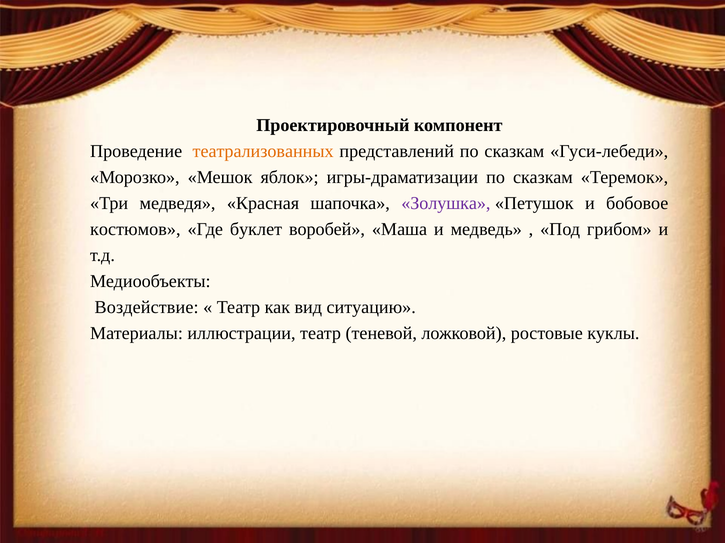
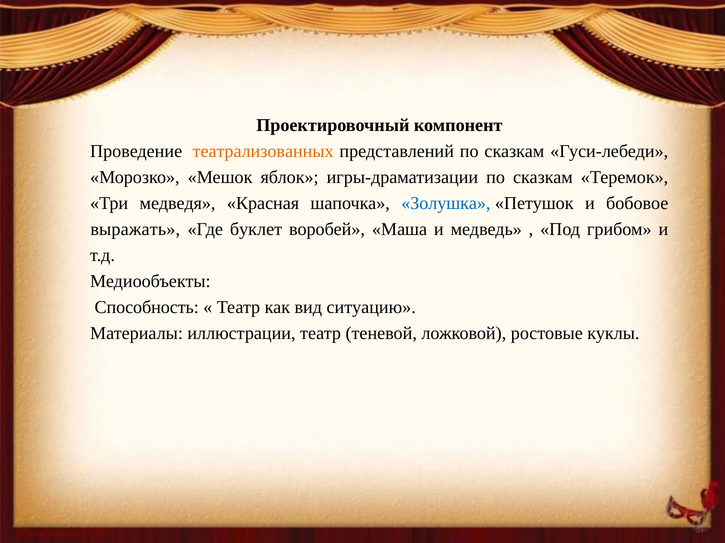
Золушка colour: purple -> blue
костюмов: костюмов -> выражать
Воздействие: Воздействие -> Способность
